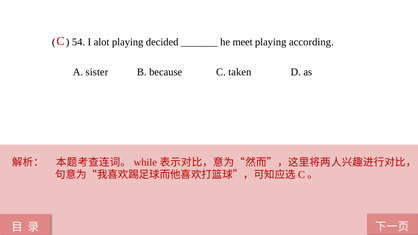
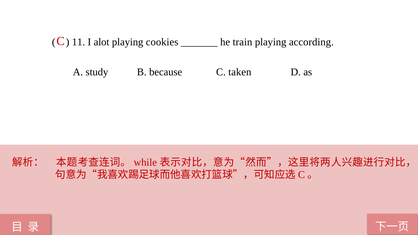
54: 54 -> 11
decided: decided -> cookies
meet: meet -> train
sister: sister -> study
